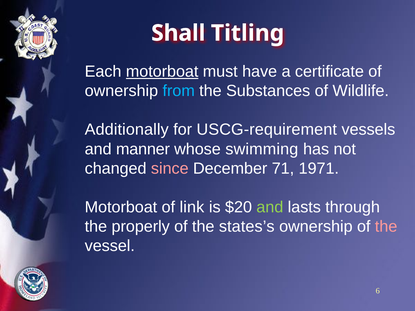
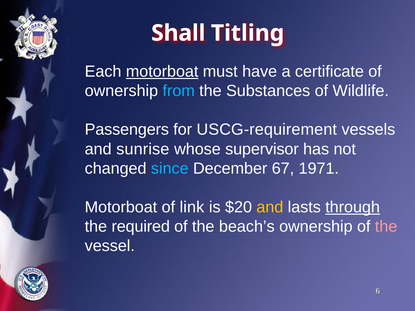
Additionally: Additionally -> Passengers
manner: manner -> sunrise
swimming: swimming -> supervisor
since colour: pink -> light blue
71: 71 -> 67
and at (270, 207) colour: light green -> yellow
through underline: none -> present
properly: properly -> required
states’s: states’s -> beach’s
